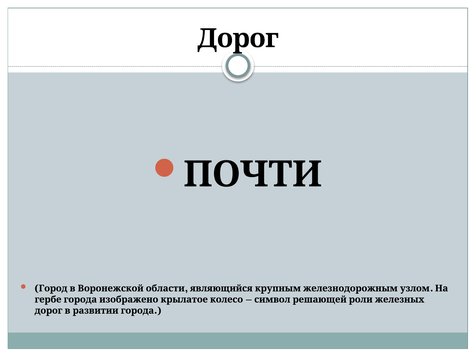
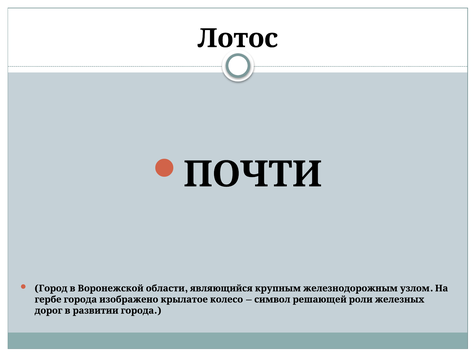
Дорог: Дорог -> Лотос
